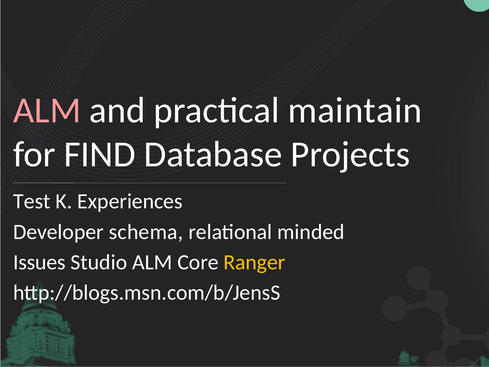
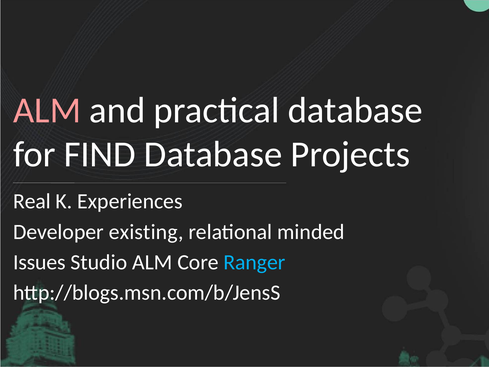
practical maintain: maintain -> database
Test: Test -> Real
schema: schema -> existing
Ranger colour: yellow -> light blue
